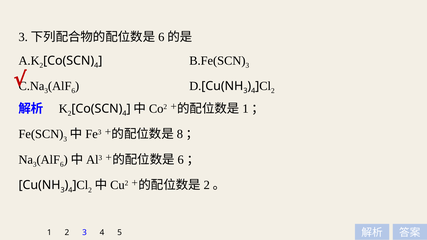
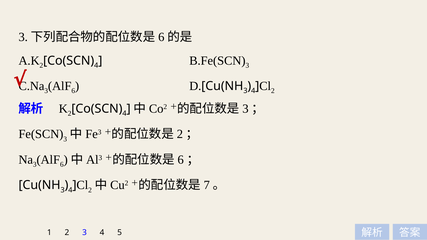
1 at (246, 109): 1 -> 3
8 at (180, 134): 8 -> 2
2 at (207, 185): 2 -> 7
